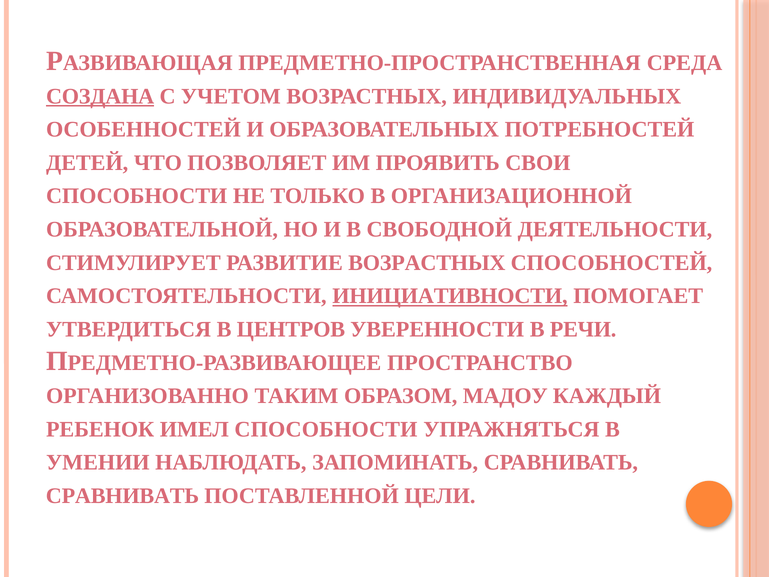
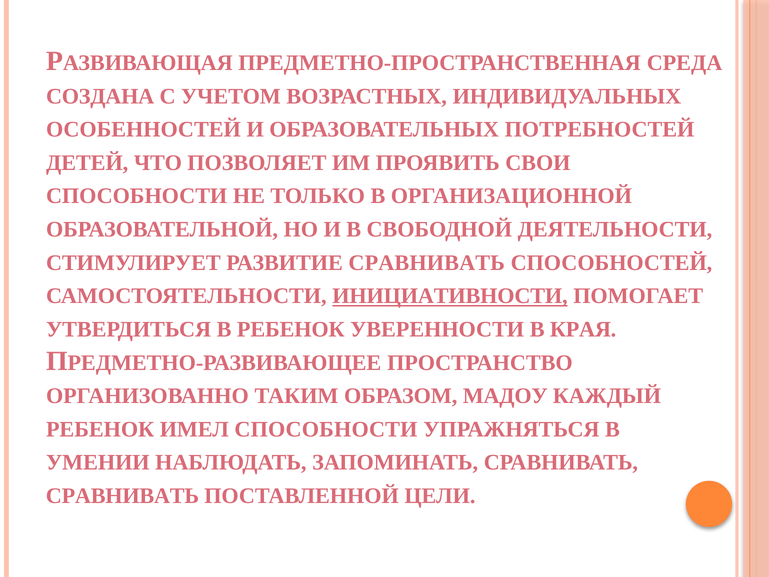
СОЗДАНА underline: present -> none
РАЗВИТИЕ ВОЗРАСТНЫХ: ВОЗРАСТНЫХ -> СРАВНИВАТЬ
В ЦЕНТРОВ: ЦЕНТРОВ -> РЕБЕНОК
РЕЧИ: РЕЧИ -> КРАЯ
